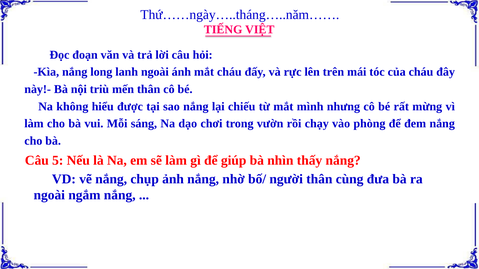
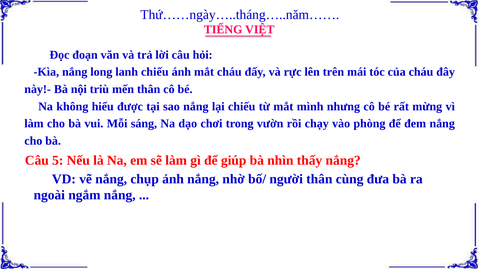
lanh ngoài: ngoài -> chiếu
